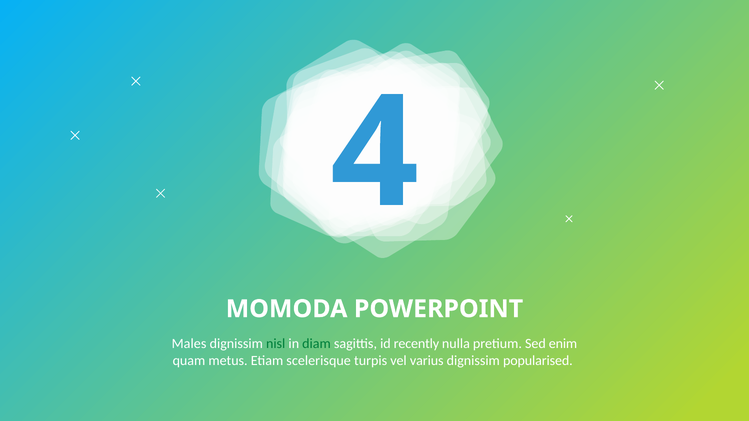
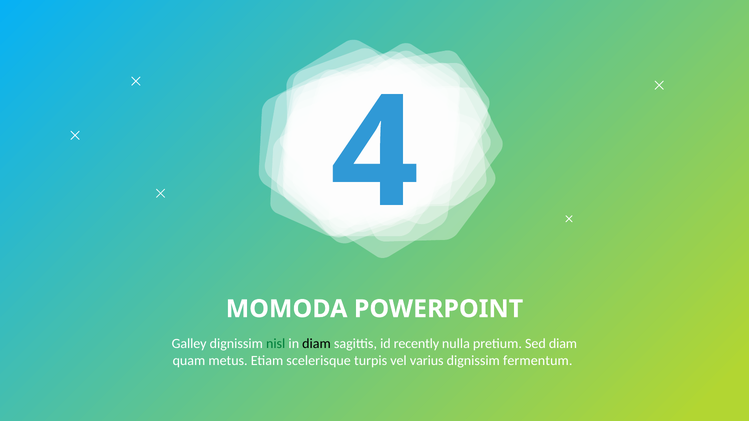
Males: Males -> Galley
diam at (316, 344) colour: green -> black
Sed enim: enim -> diam
popularised: popularised -> fermentum
